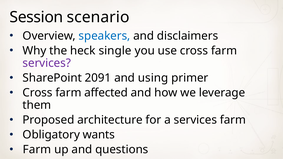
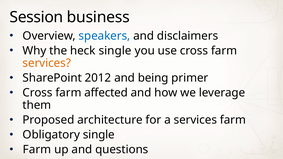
scenario: scenario -> business
services at (47, 63) colour: purple -> orange
2091: 2091 -> 2012
using: using -> being
Obligatory wants: wants -> single
